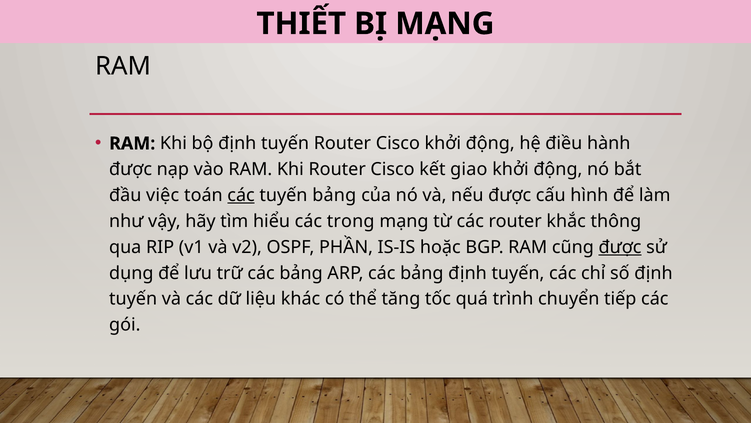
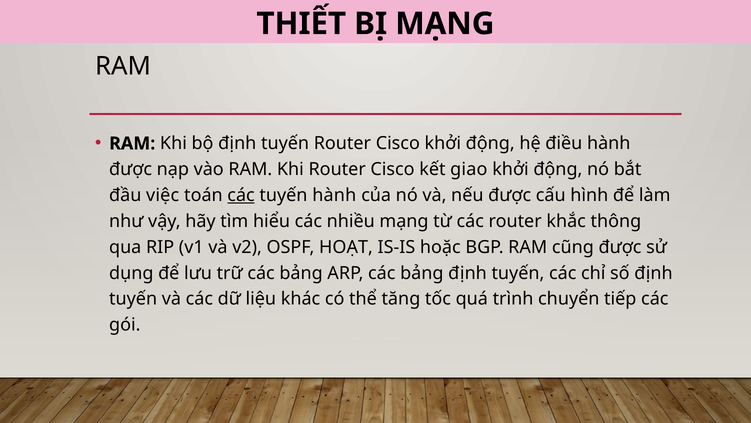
tuyến bảng: bảng -> hành
trong: trong -> nhiều
PHẦN: PHẦN -> HOẠT
được at (620, 247) underline: present -> none
